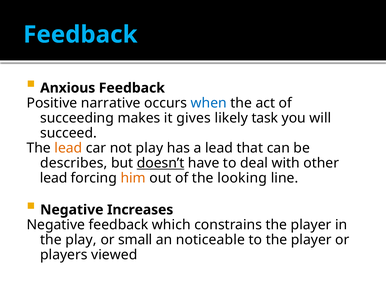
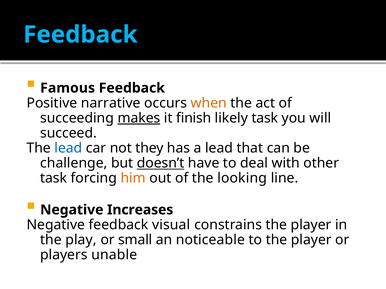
Anxious: Anxious -> Famous
when colour: blue -> orange
makes underline: none -> present
gives: gives -> finish
lead at (68, 148) colour: orange -> blue
not play: play -> they
describes: describes -> challenge
lead at (54, 178): lead -> task
which: which -> visual
viewed: viewed -> unable
